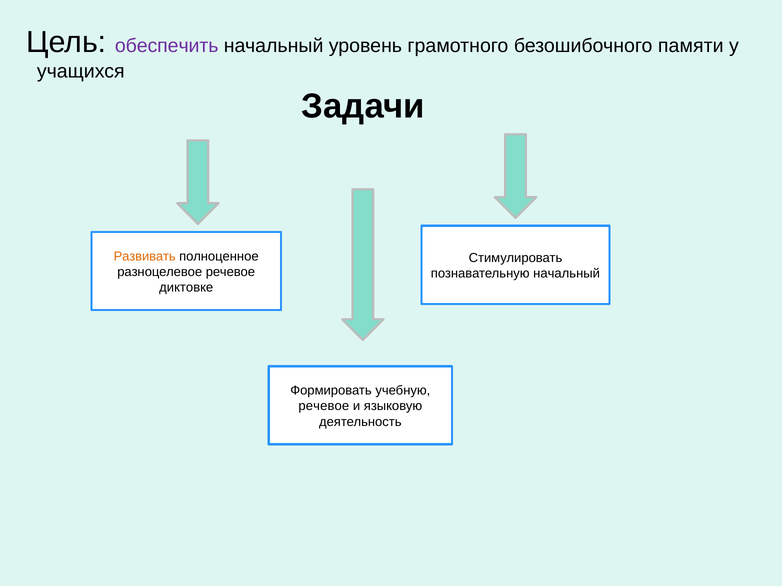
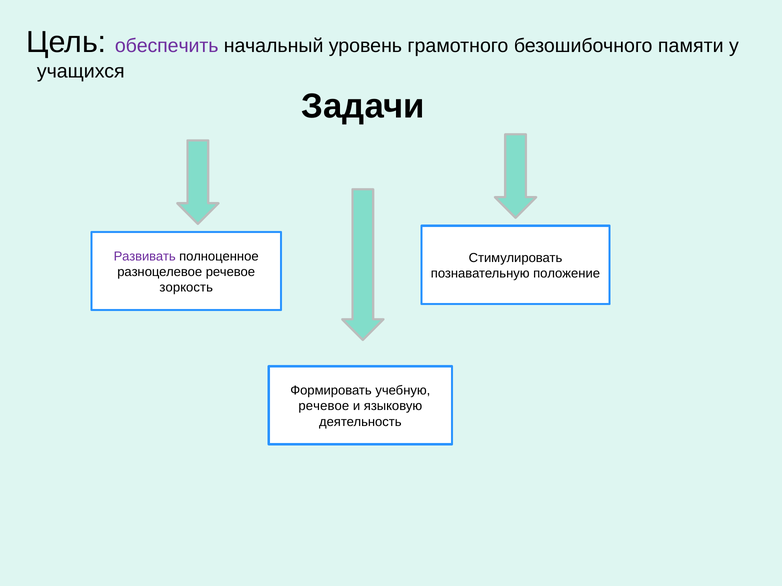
Развивать colour: orange -> purple
познавательную начальный: начальный -> положение
диктовке: диктовке -> зоркость
